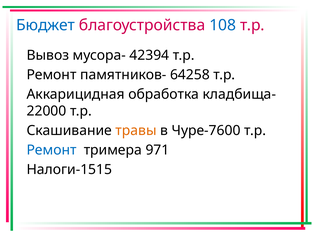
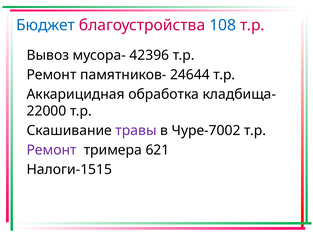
42394: 42394 -> 42396
64258: 64258 -> 24644
травы colour: orange -> purple
Чуре-7600: Чуре-7600 -> Чуре-7002
Ремонт at (52, 150) colour: blue -> purple
971: 971 -> 621
